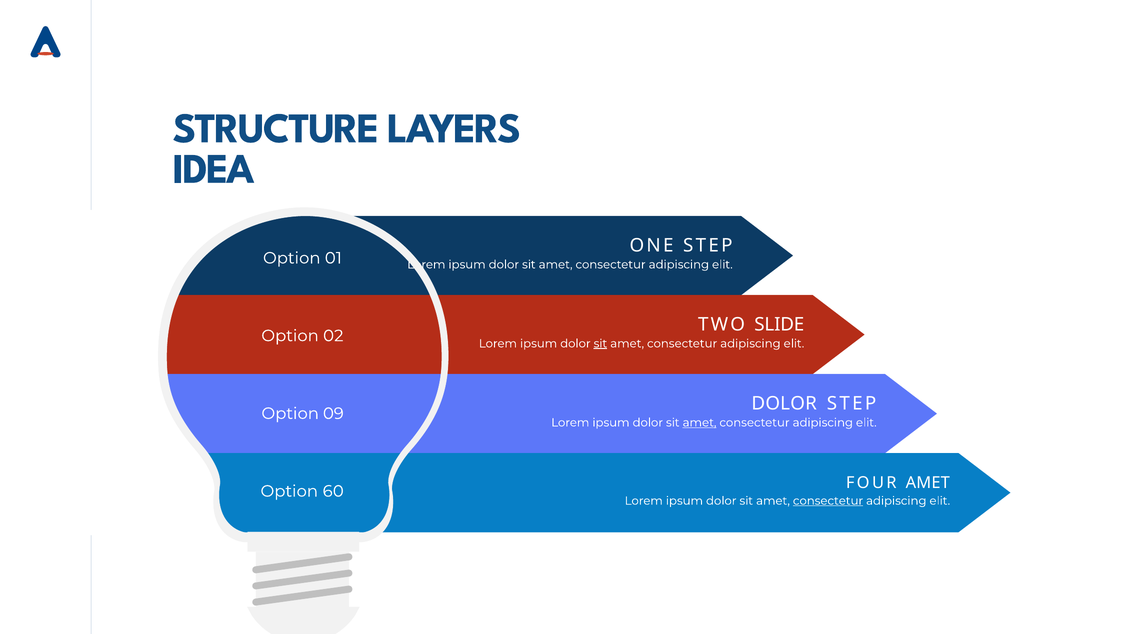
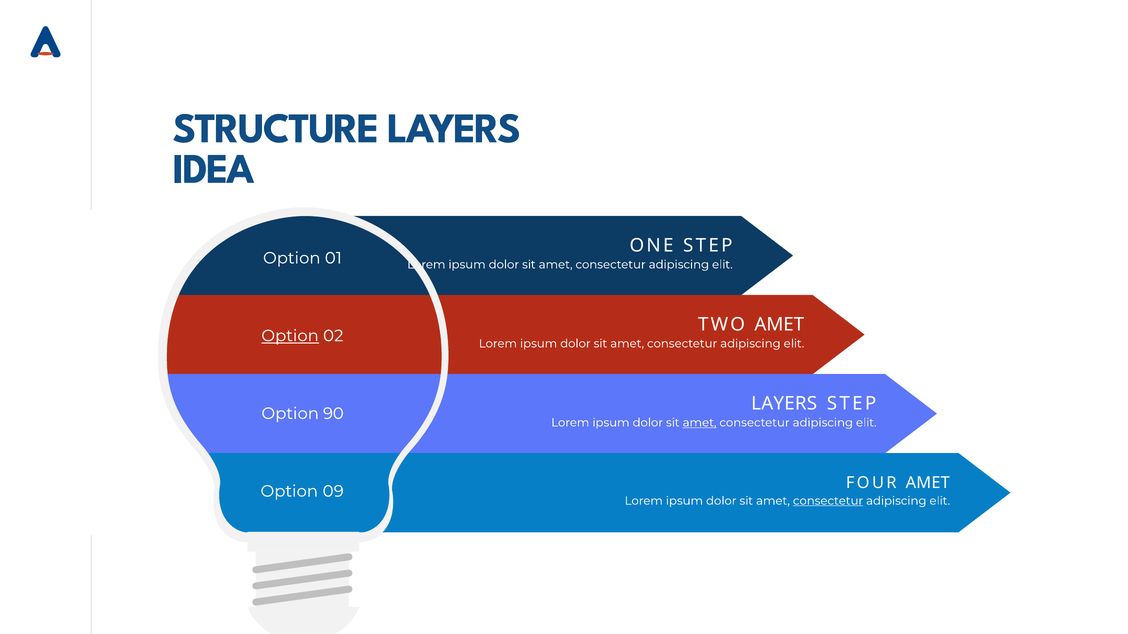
TWO SLIDE: SLIDE -> AMET
Option at (290, 336) underline: none -> present
sit at (600, 344) underline: present -> none
DOLOR at (784, 404): DOLOR -> LAYERS
09: 09 -> 90
60: 60 -> 09
